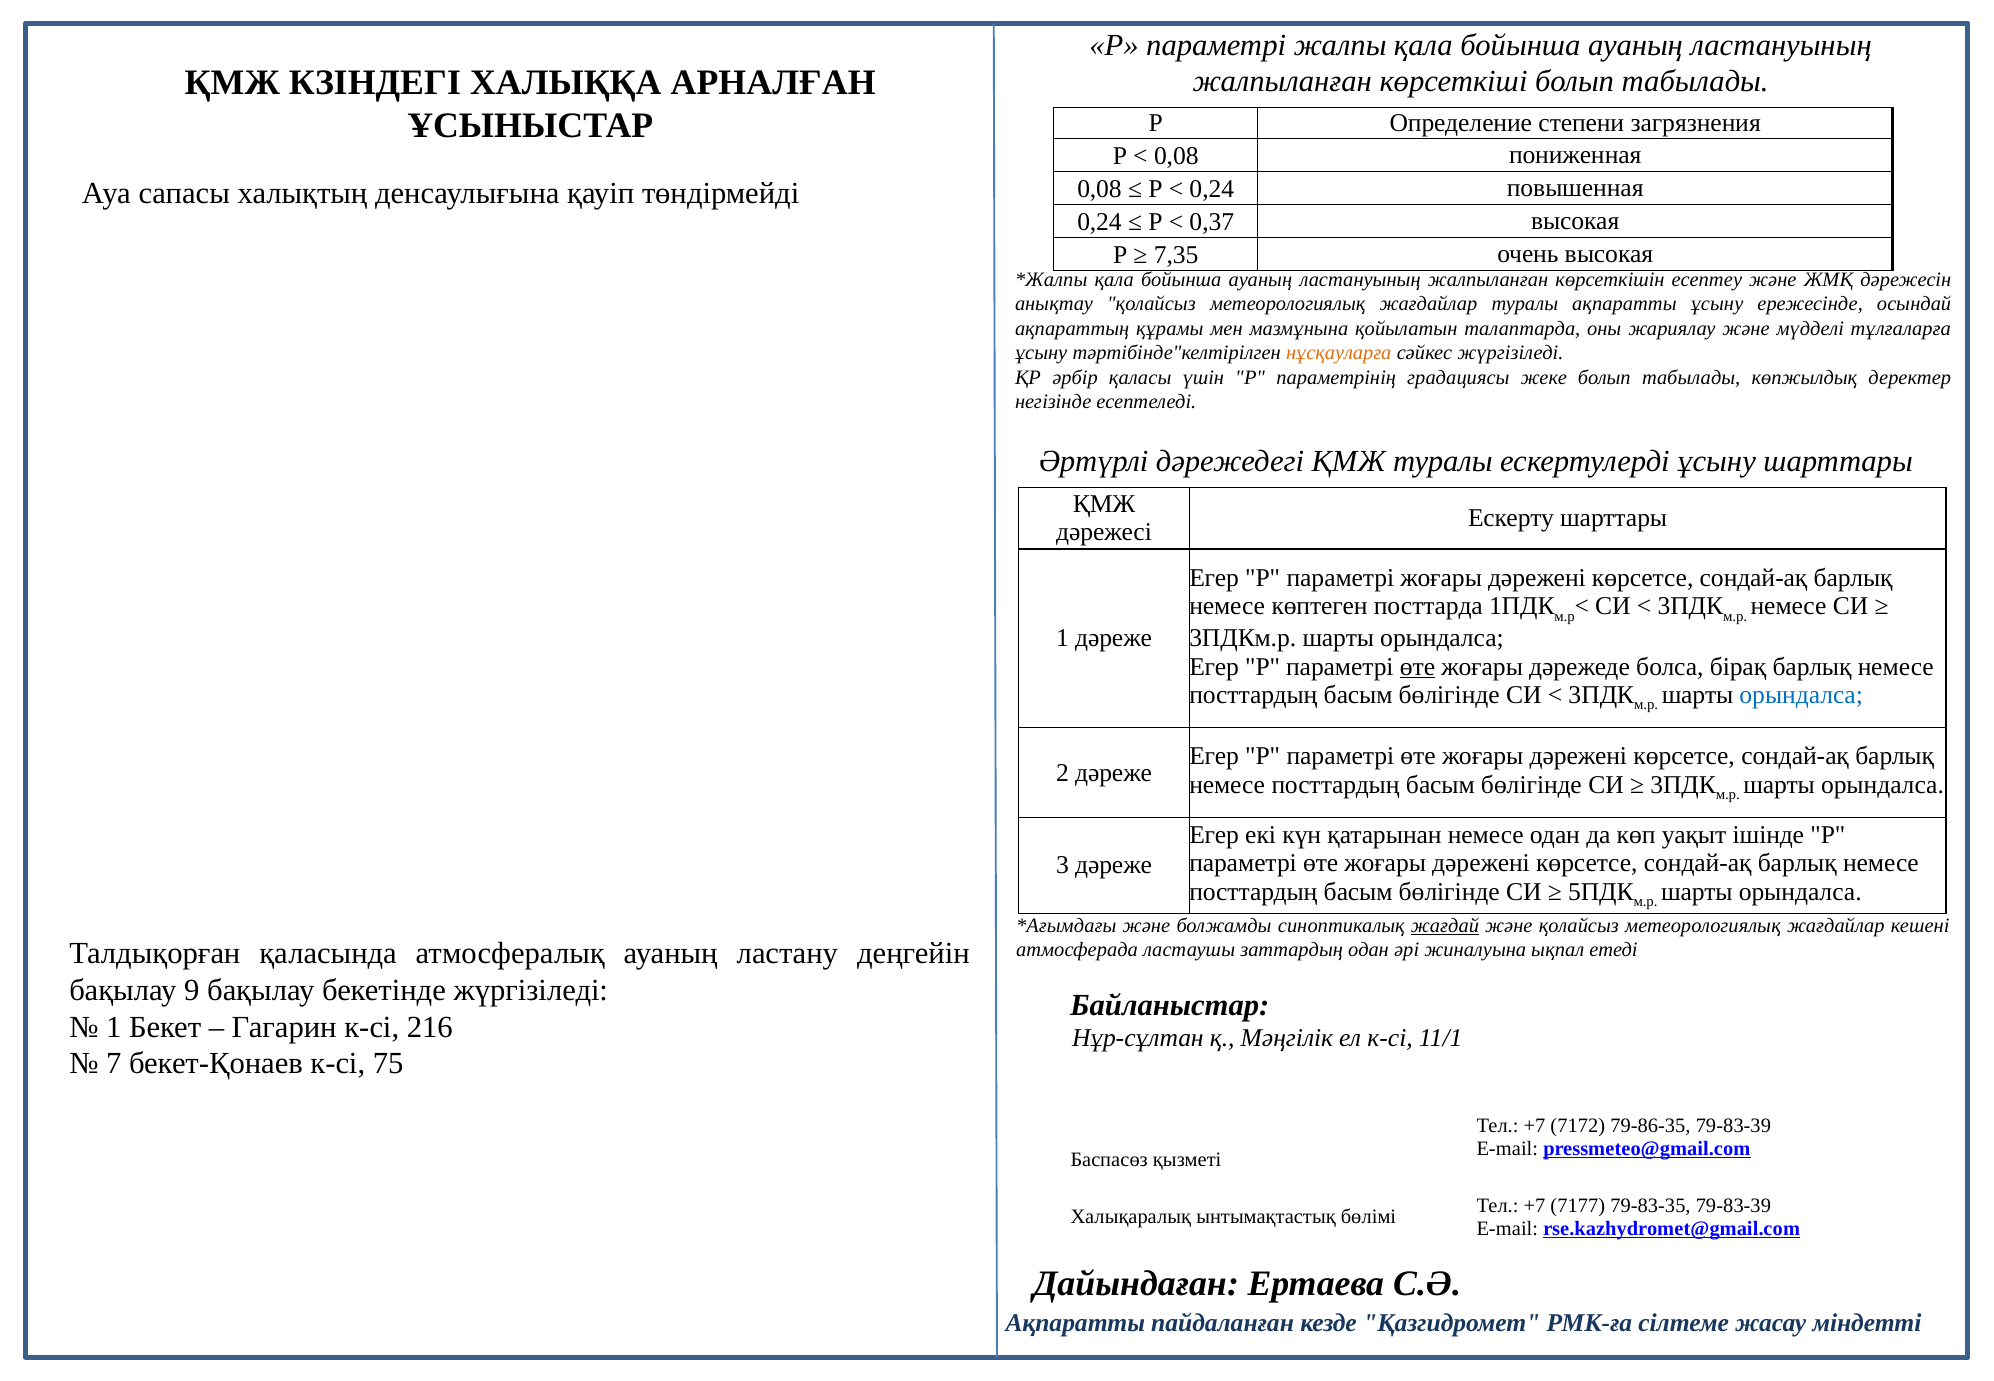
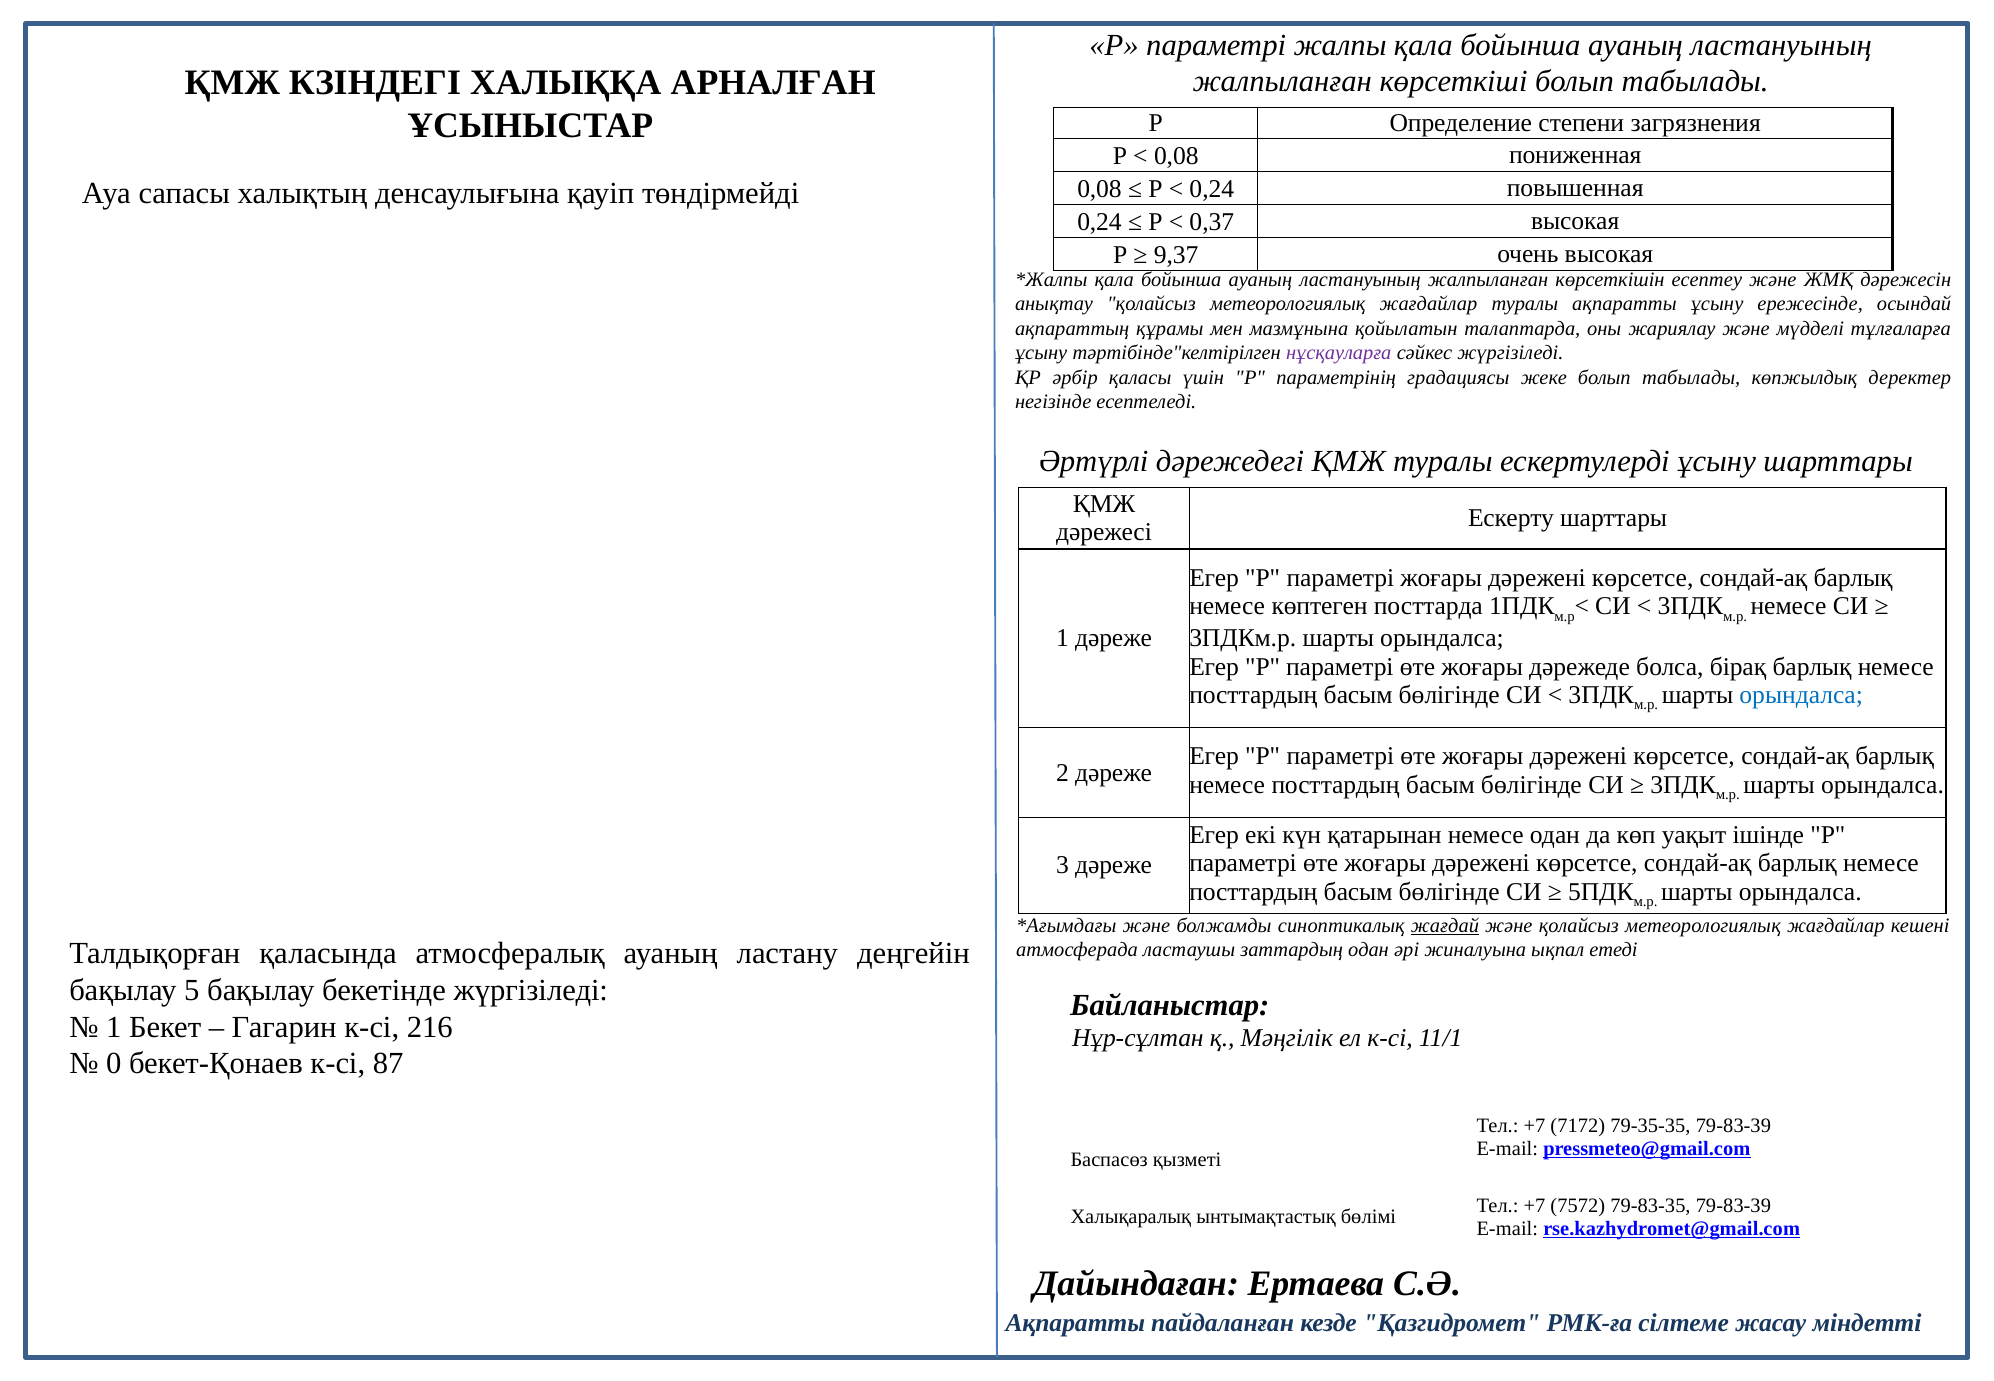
7,35: 7,35 -> 9,37
нұсқауларға colour: orange -> purple
өте at (1418, 666) underline: present -> none
9: 9 -> 5
7: 7 -> 0
75: 75 -> 87
79-86-35: 79-86-35 -> 79-35-35
7177: 7177 -> 7572
